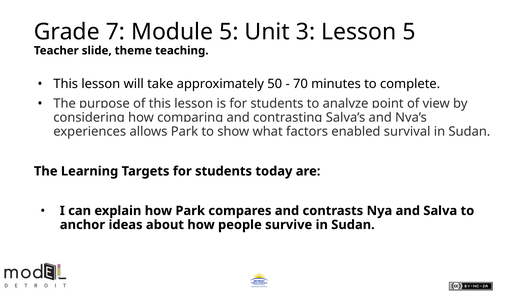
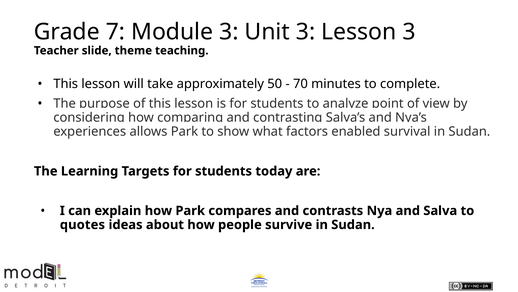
Module 5: 5 -> 3
Lesson 5: 5 -> 3
anchor: anchor -> quotes
